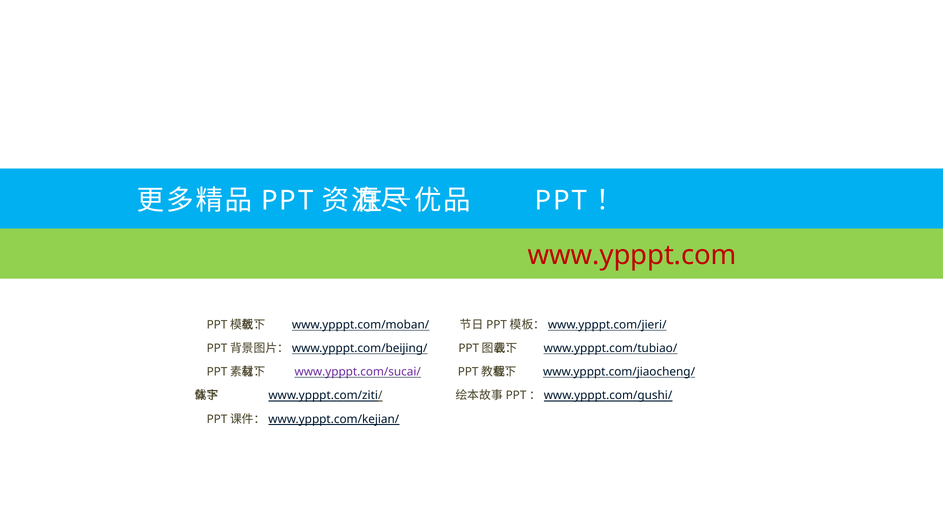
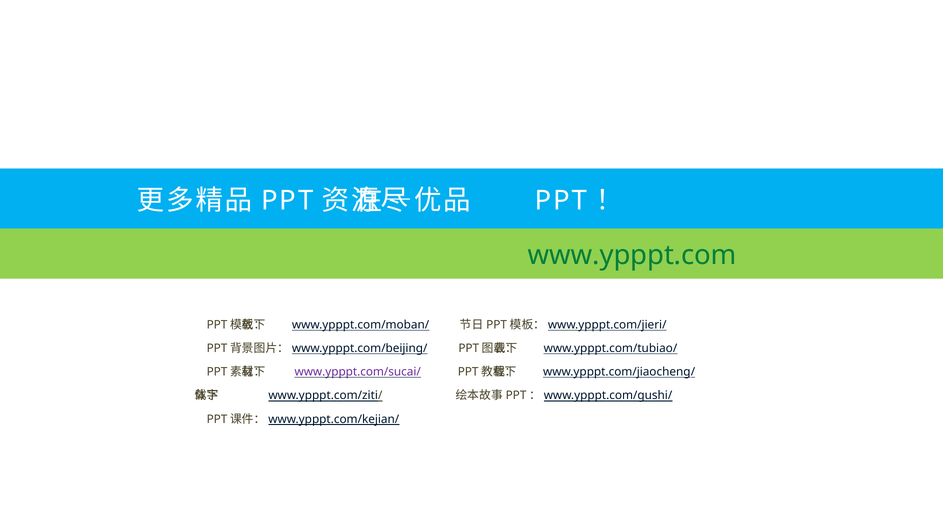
www.ypppt.com colour: red -> green
